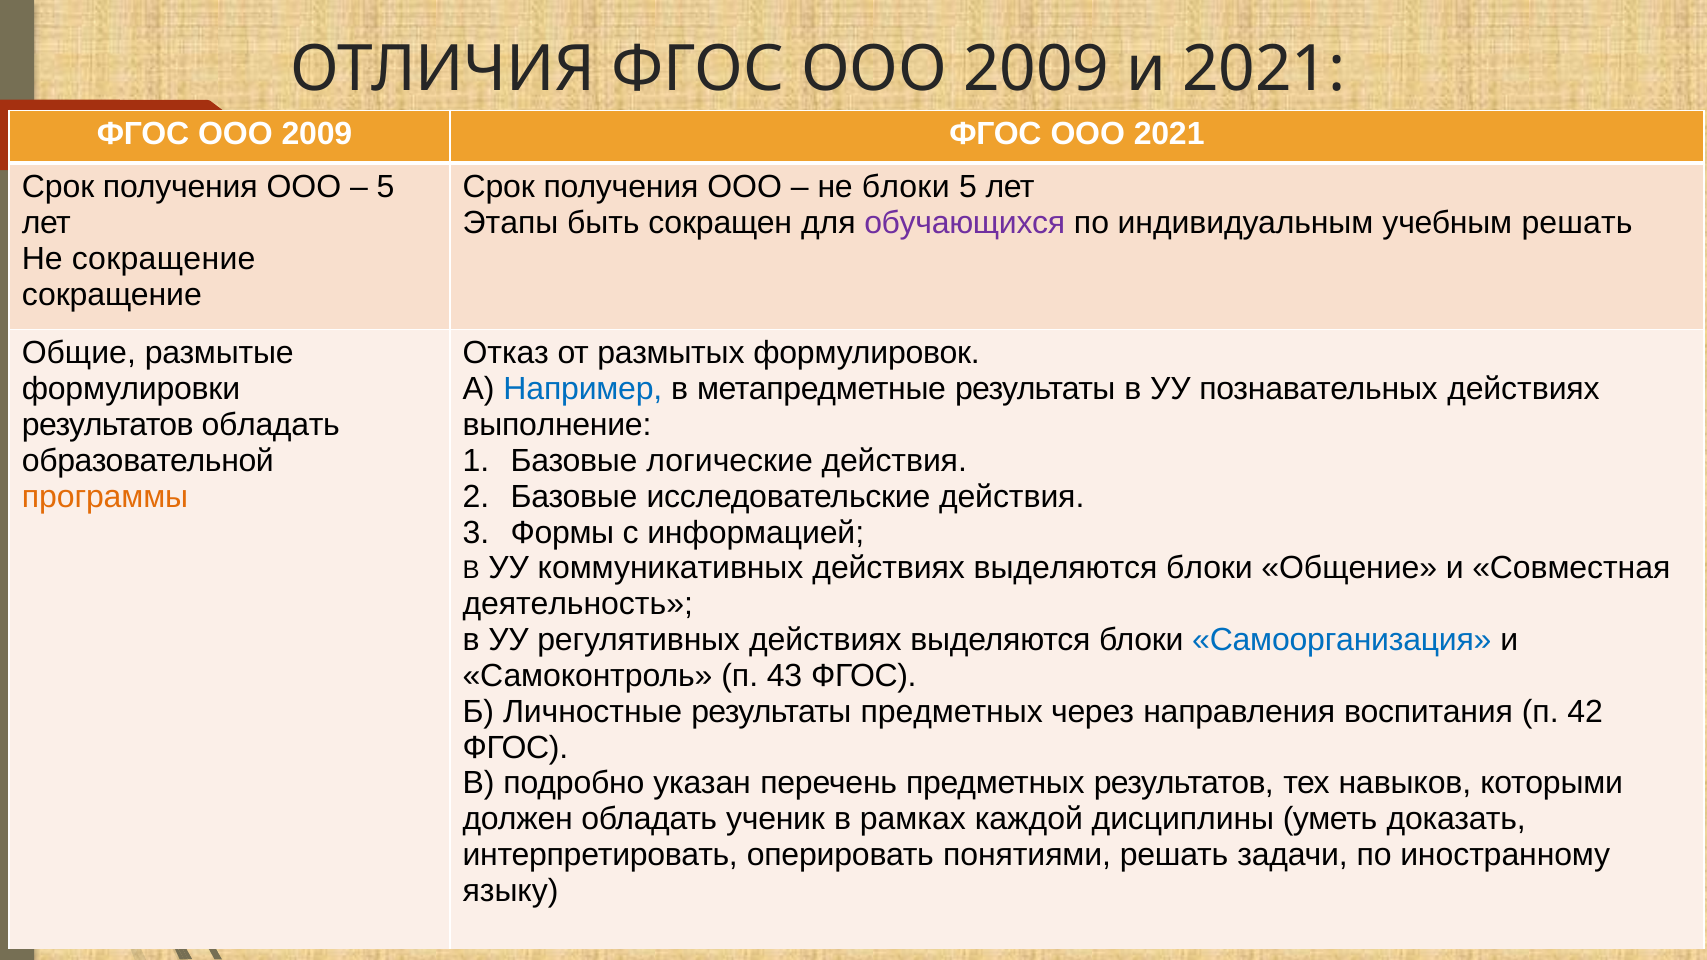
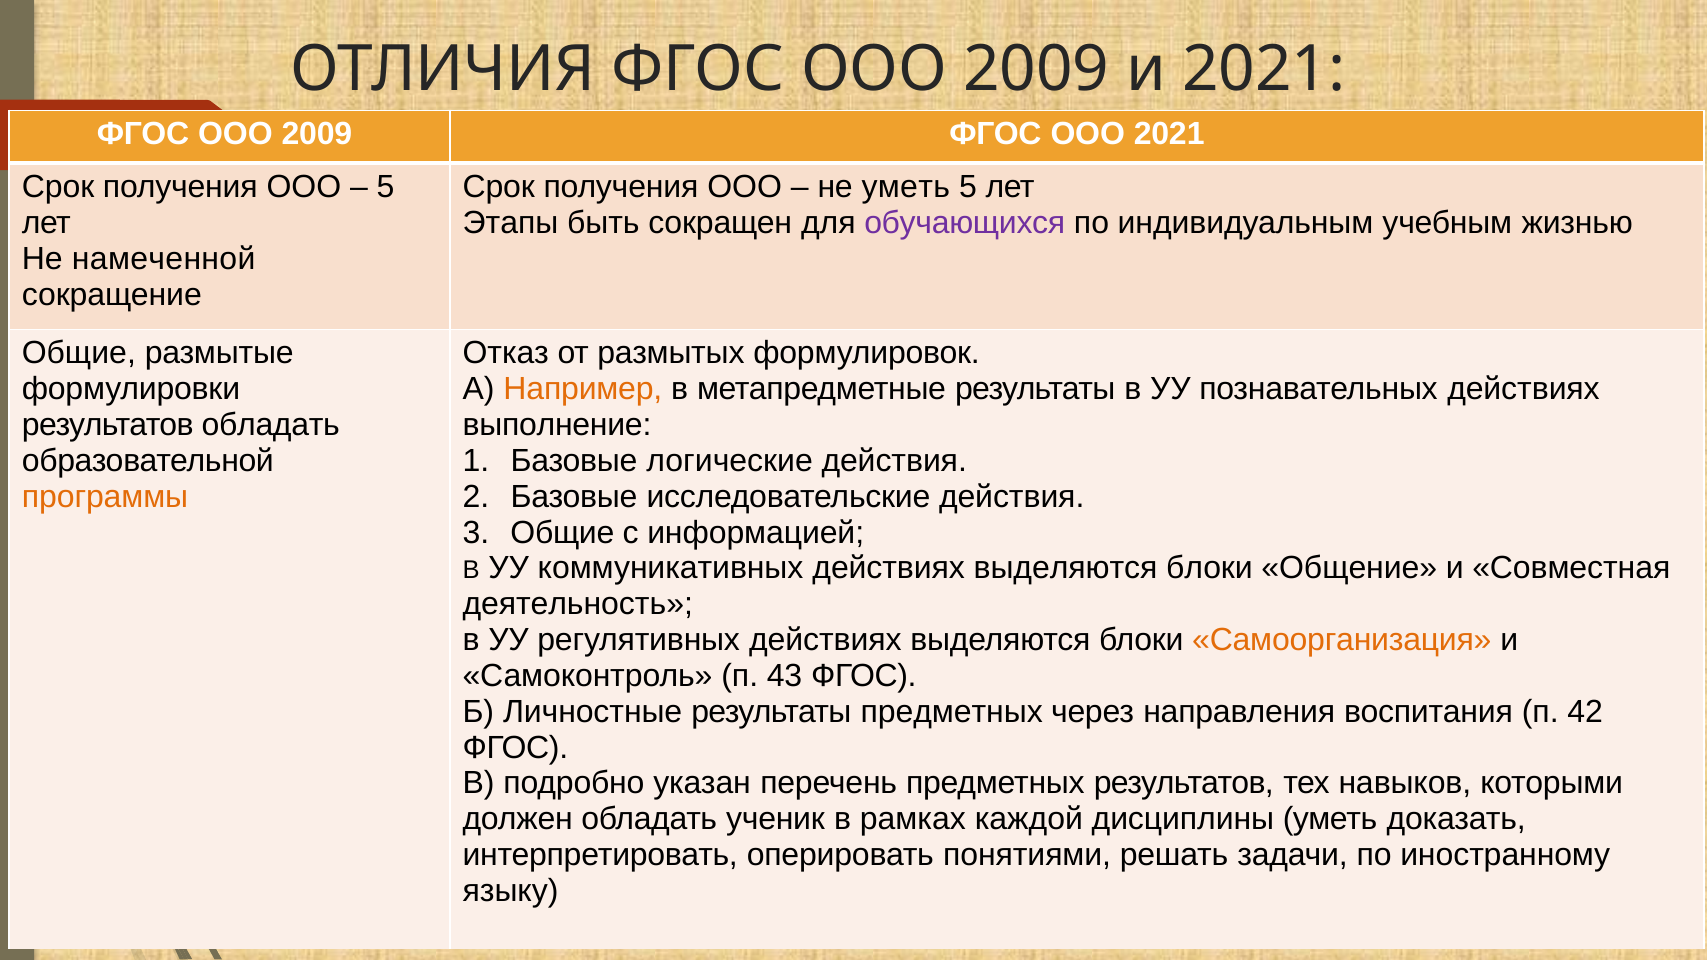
не блоки: блоки -> уметь
учебным решать: решать -> жизнью
Не сокращение: сокращение -> намеченной
Например colour: blue -> orange
Формы at (562, 533): Формы -> Общие
Самоорганизация colour: blue -> orange
